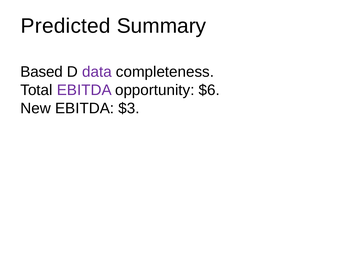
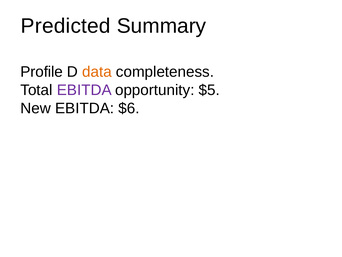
Based: Based -> Profile
data colour: purple -> orange
$6: $6 -> $5
$3: $3 -> $6
